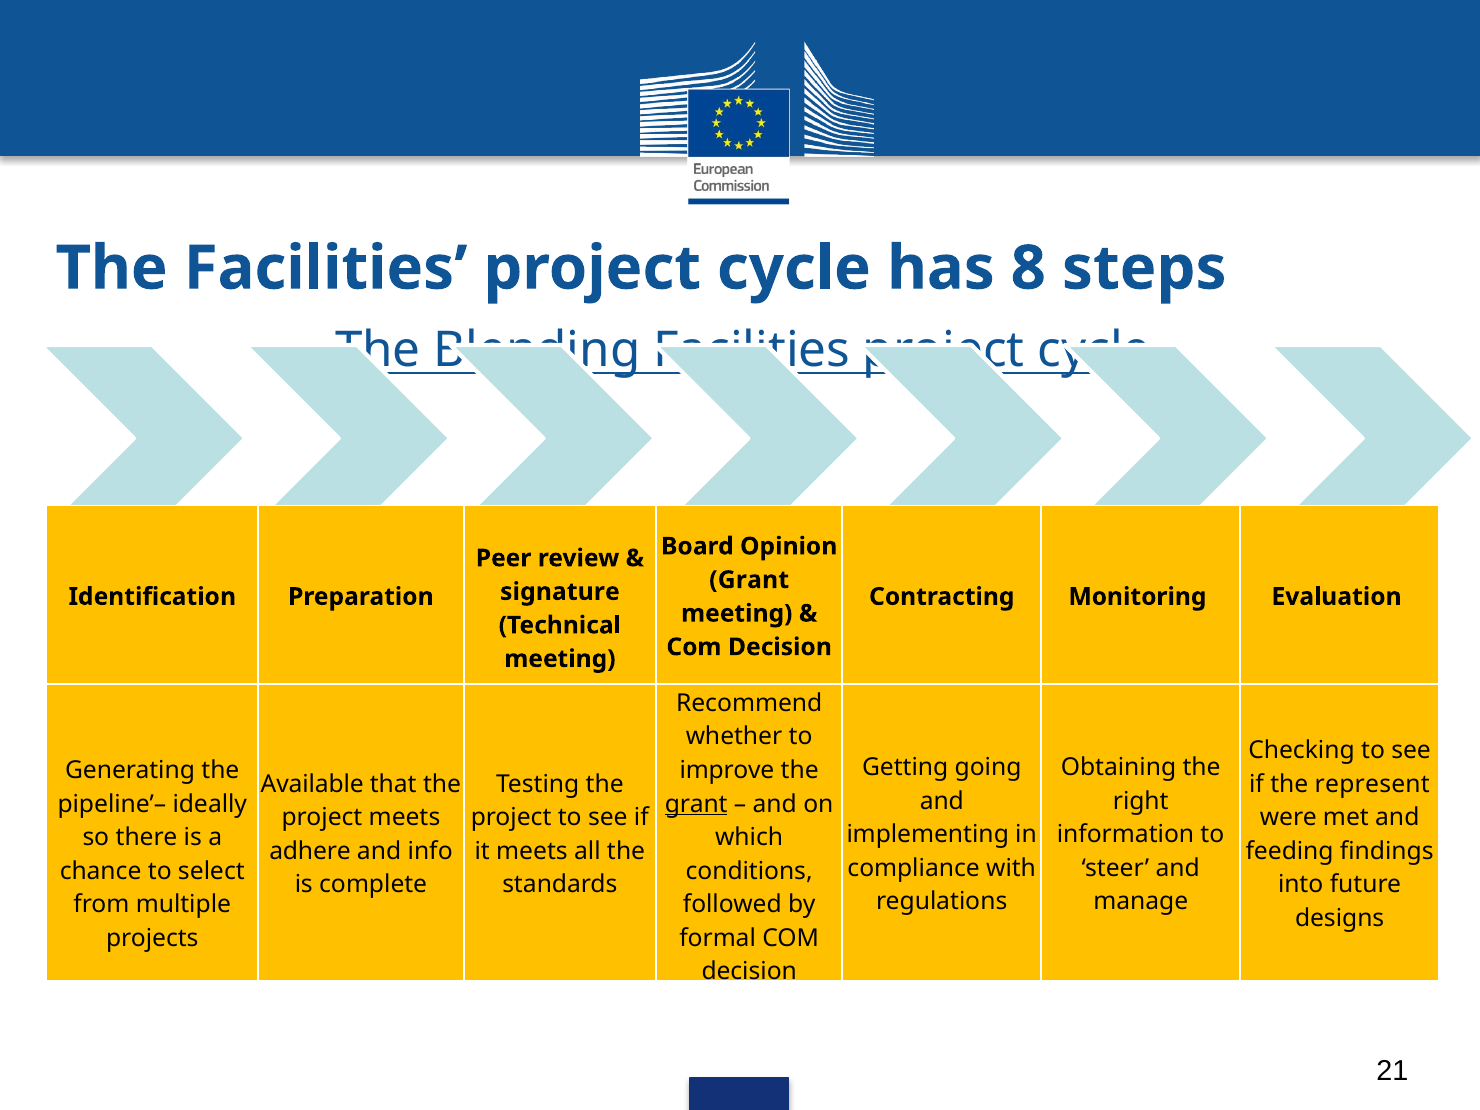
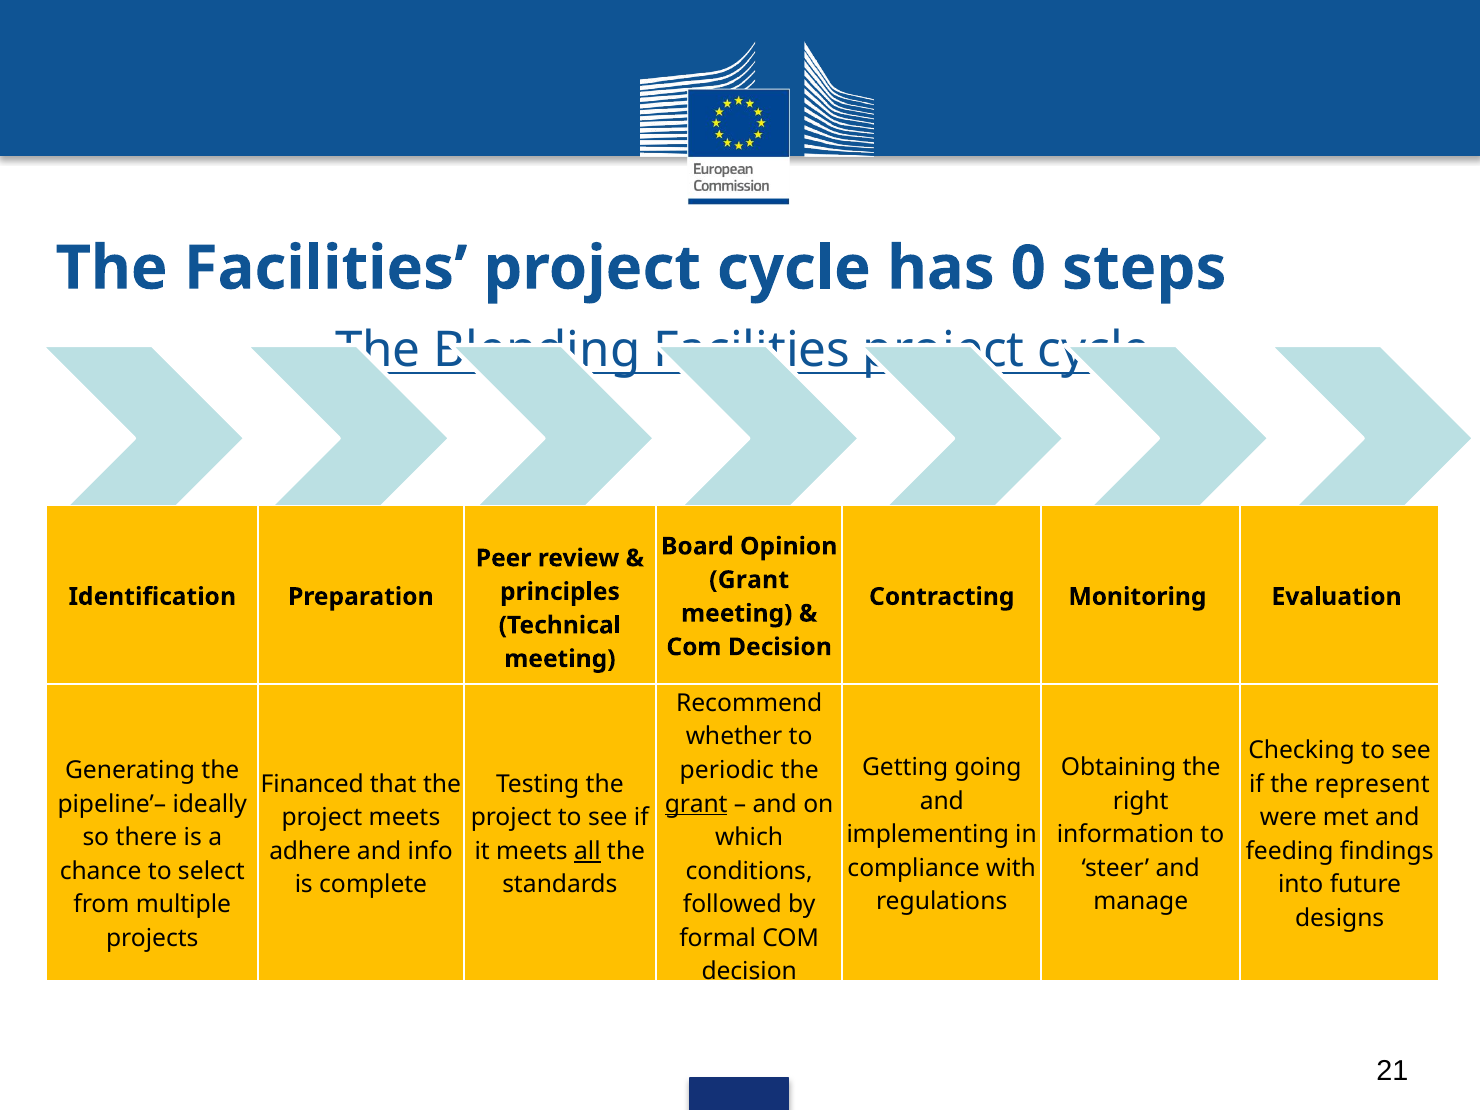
8: 8 -> 0
signature: signature -> principles
improve: improve -> periodic
Available: Available -> Financed
all underline: none -> present
